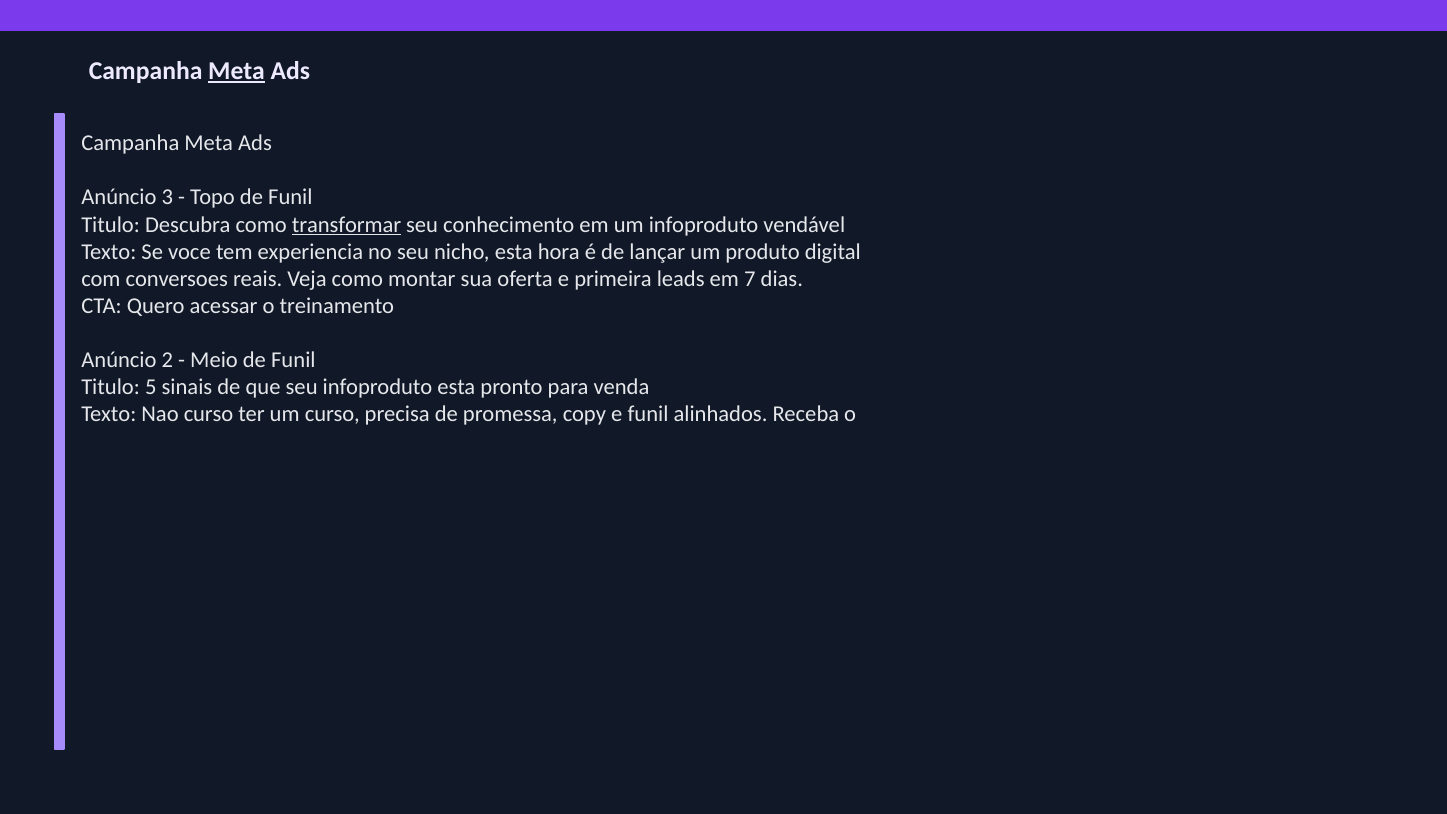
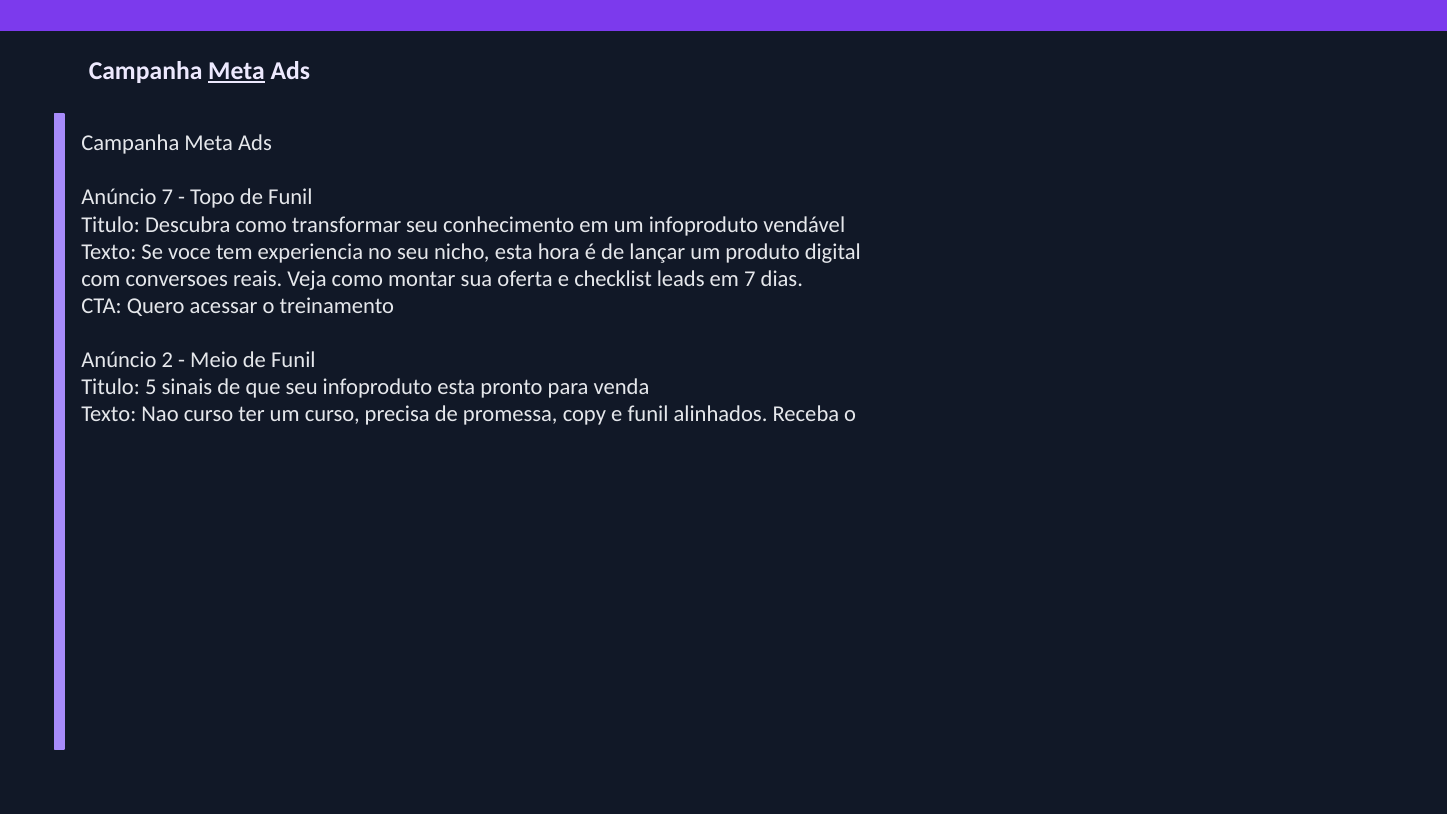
Anúncio 3: 3 -> 7
transformar underline: present -> none
primeira: primeira -> checklist
